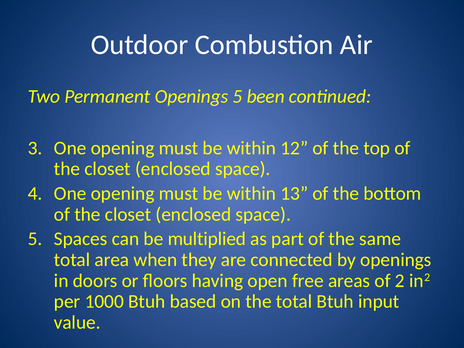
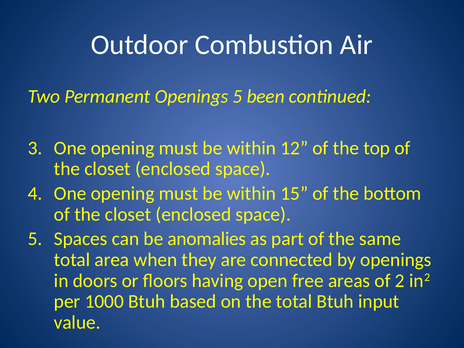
13: 13 -> 15
multiplied: multiplied -> anomalies
